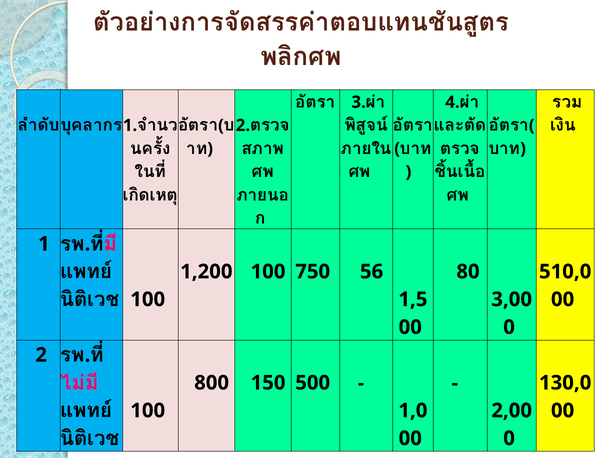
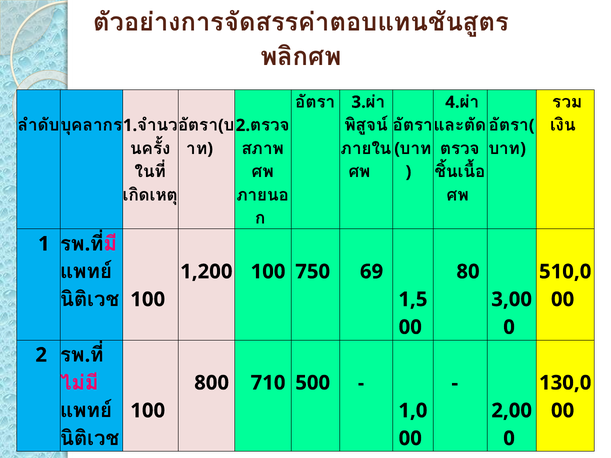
56: 56 -> 69
150: 150 -> 710
